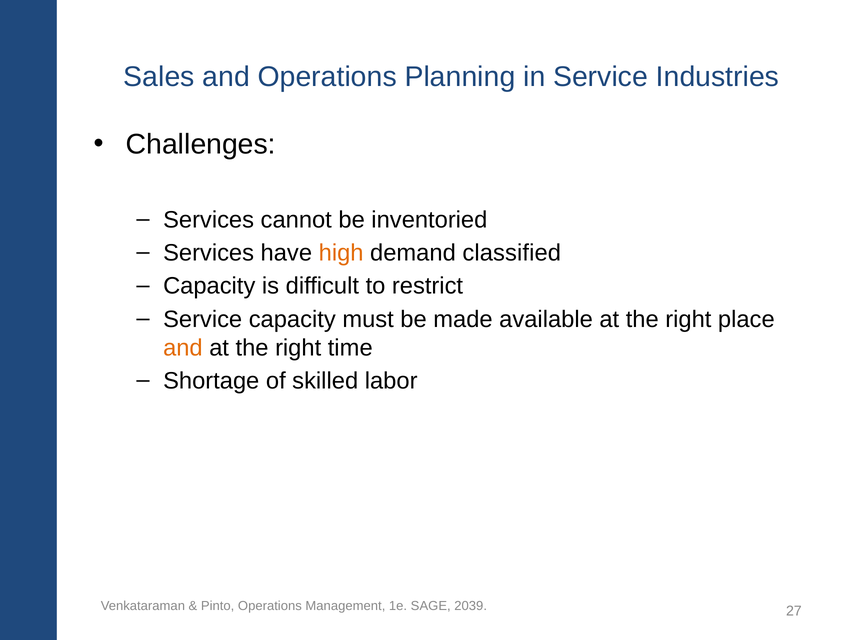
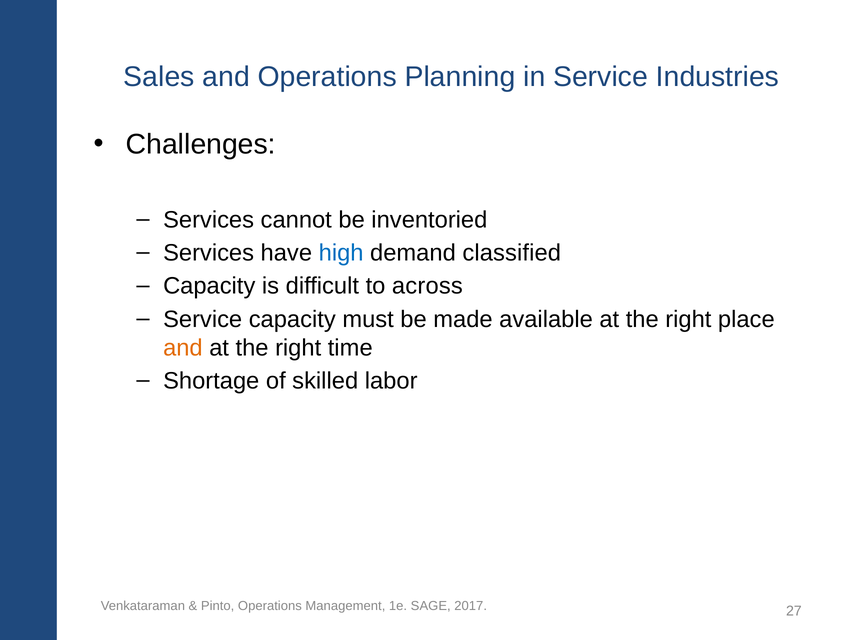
high colour: orange -> blue
restrict: restrict -> across
2039: 2039 -> 2017
